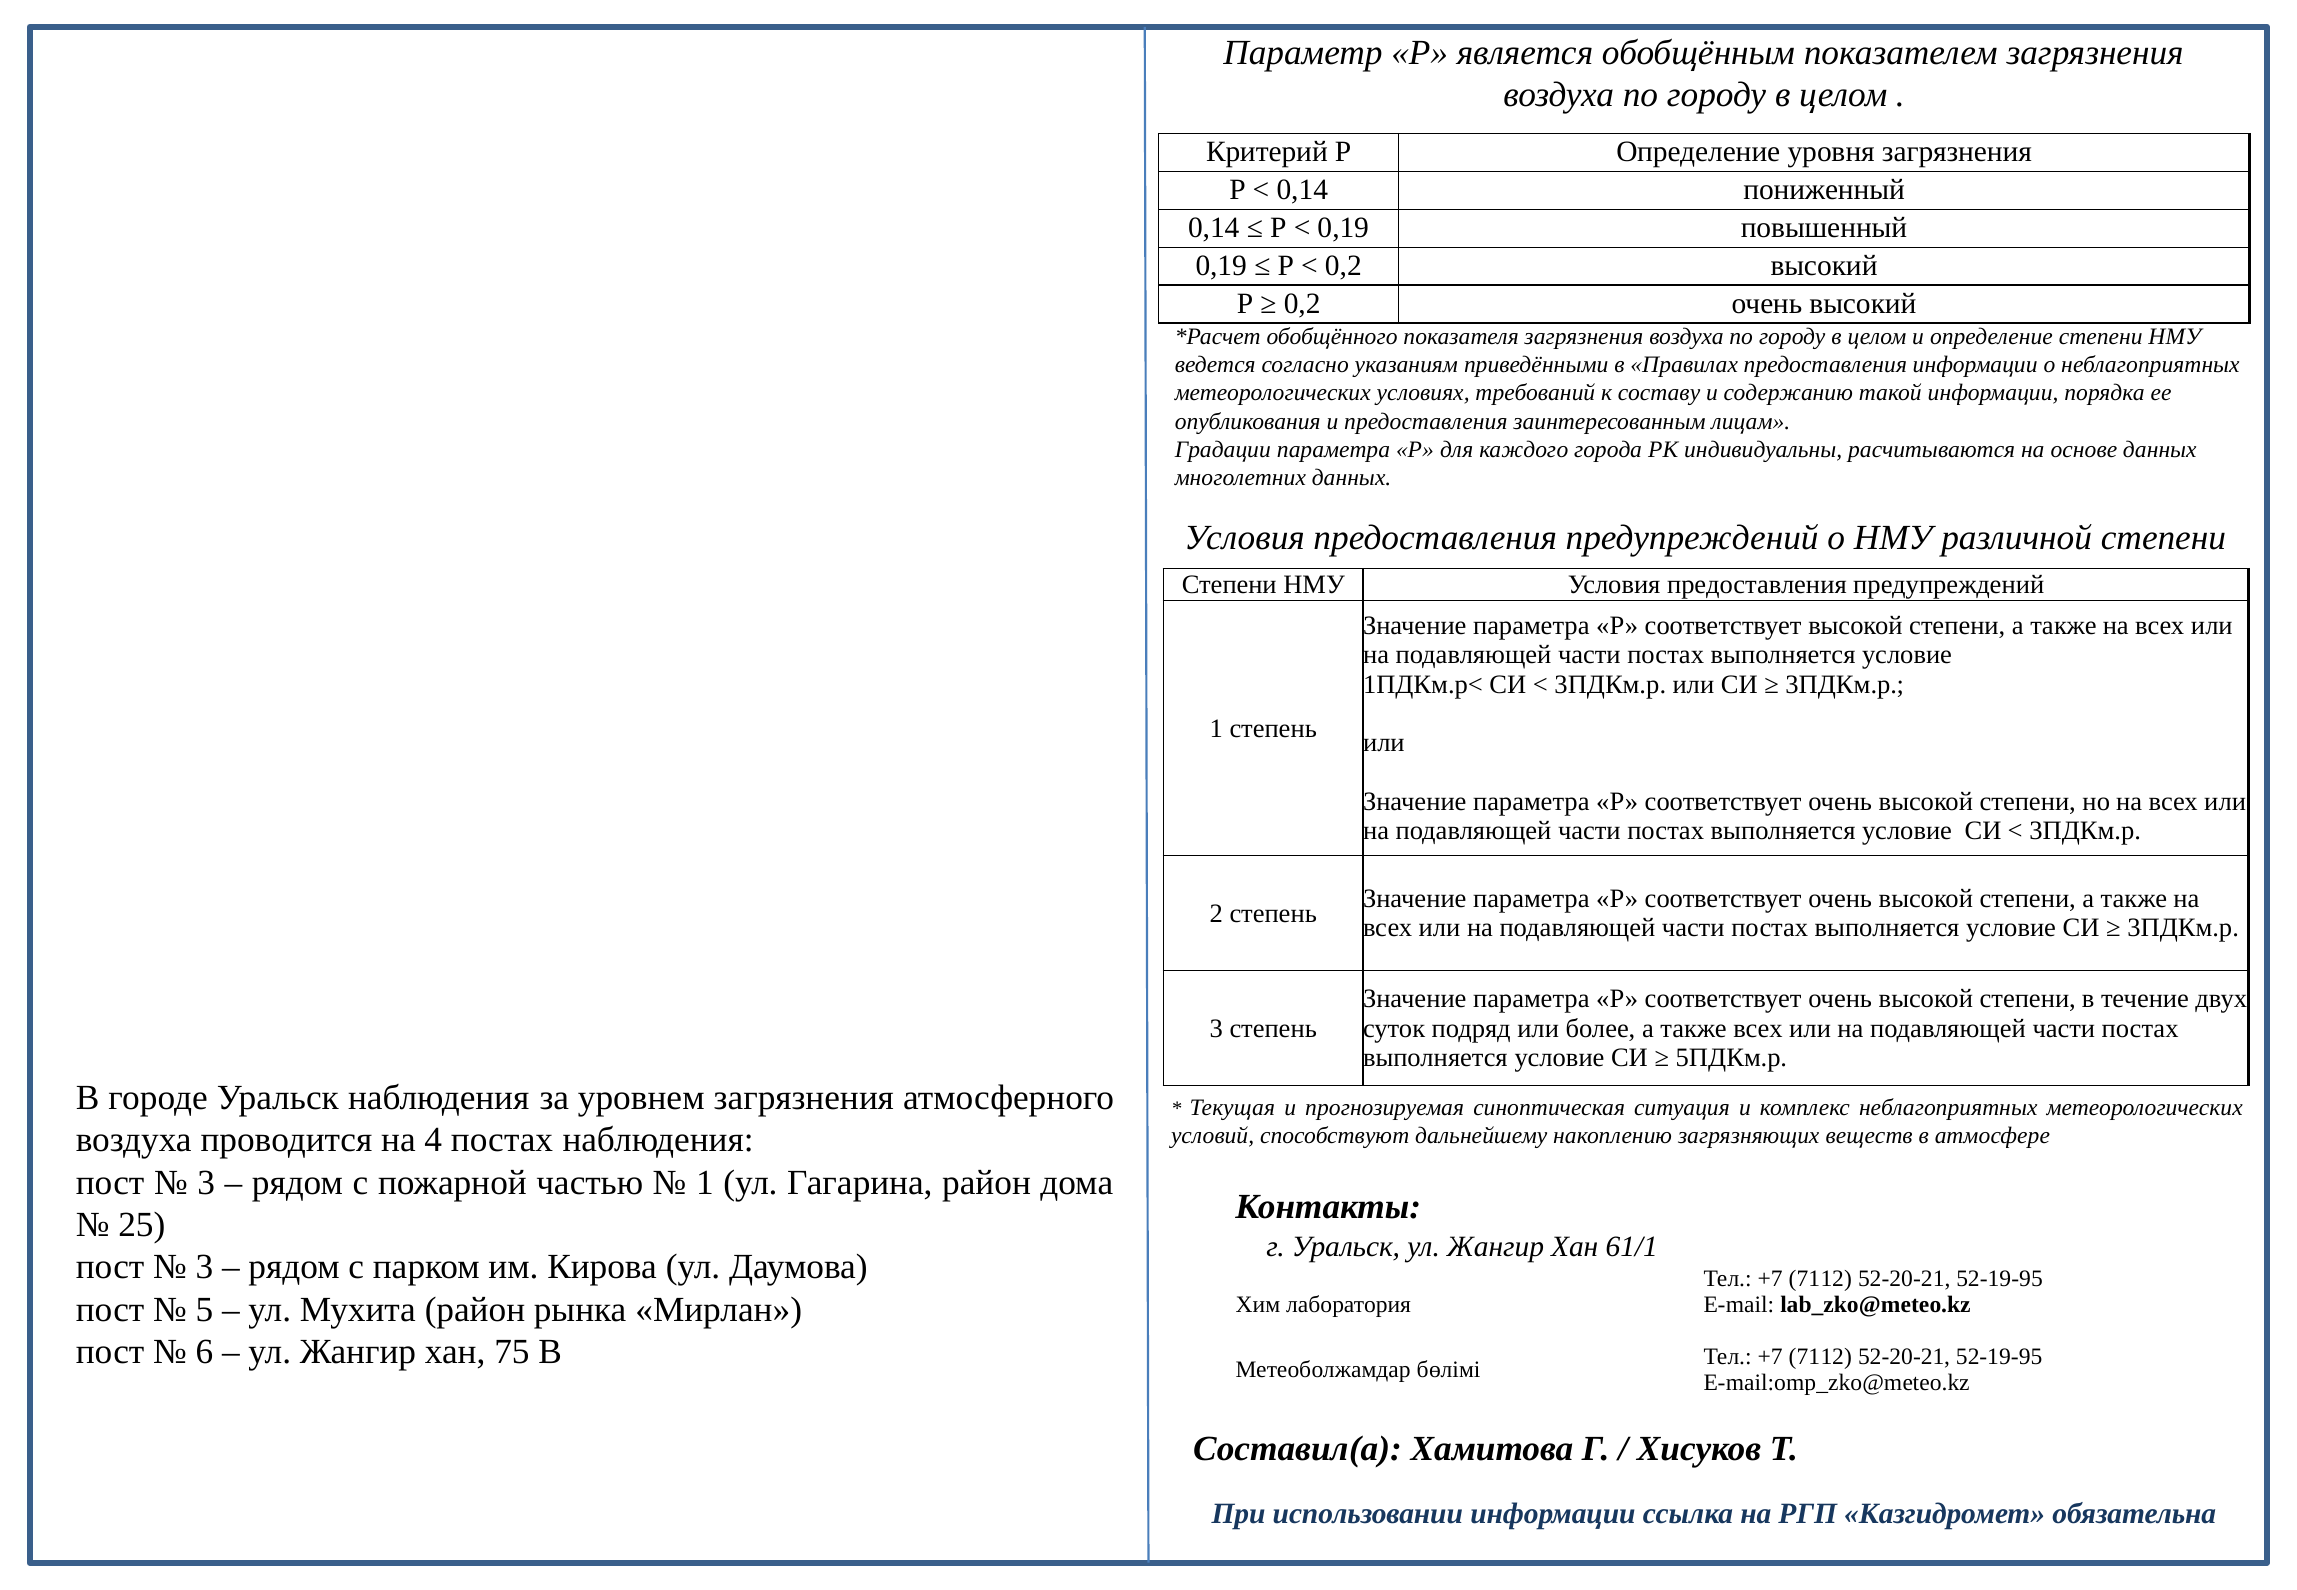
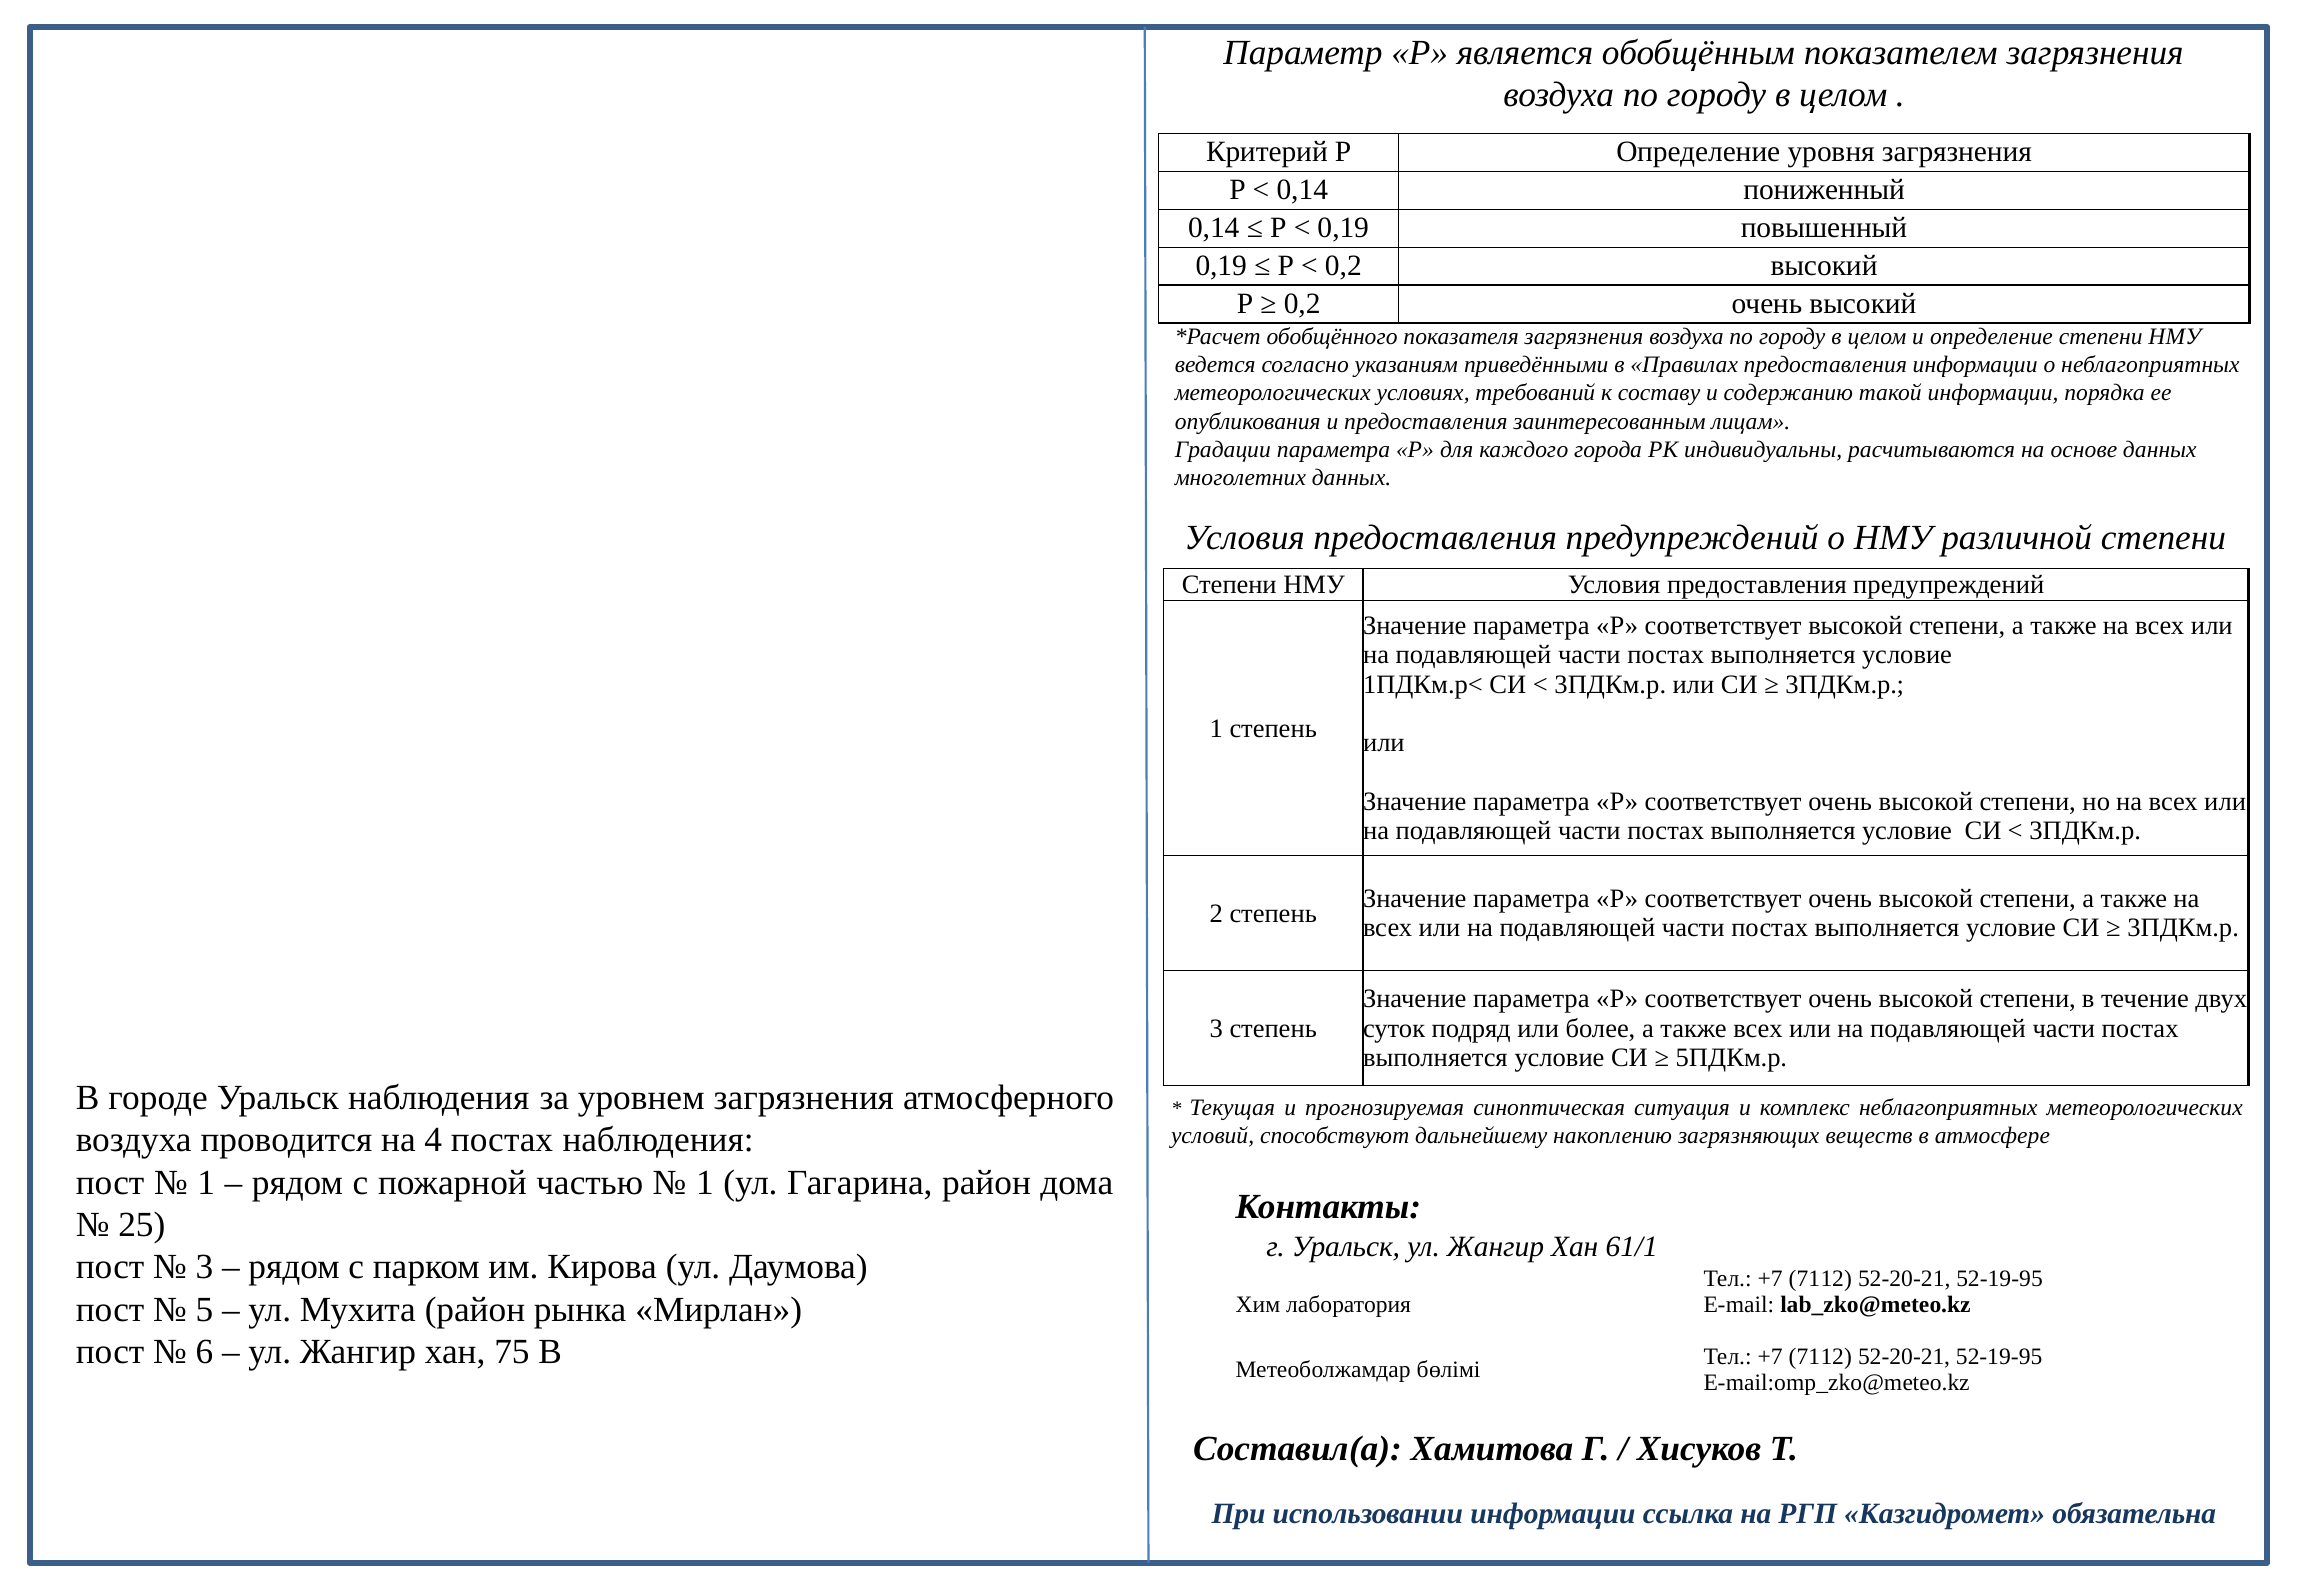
3 at (206, 1183): 3 -> 1
